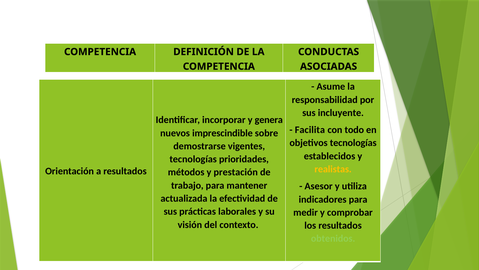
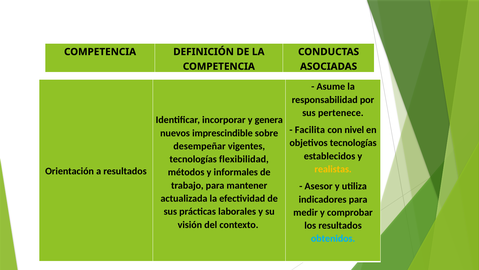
incluyente: incluyente -> pertenece
todo: todo -> nivel
demostrarse: demostrarse -> desempeñar
prioridades: prioridades -> flexibilidad
prestación: prestación -> informales
obtenidos colour: light green -> light blue
